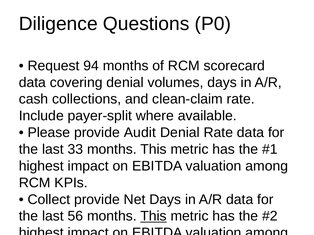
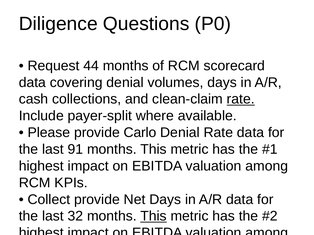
94: 94 -> 44
rate at (241, 99) underline: none -> present
Audit: Audit -> Carlo
33: 33 -> 91
56: 56 -> 32
